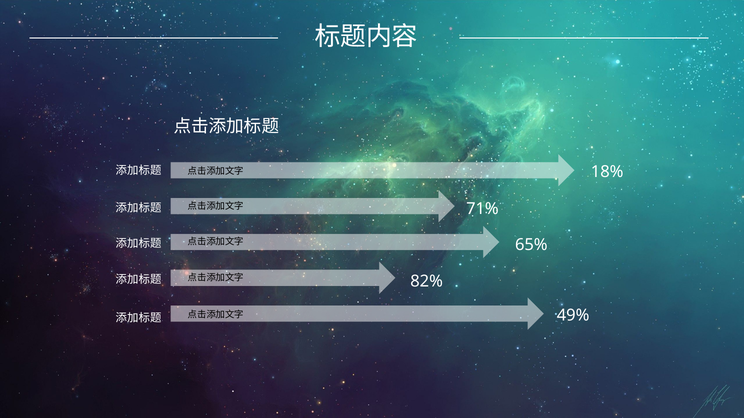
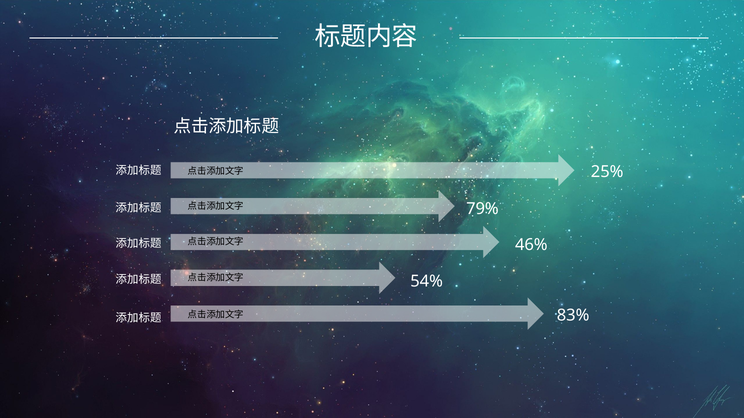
18%: 18% -> 25%
71%: 71% -> 79%
65%: 65% -> 46%
82%: 82% -> 54%
49%: 49% -> 83%
